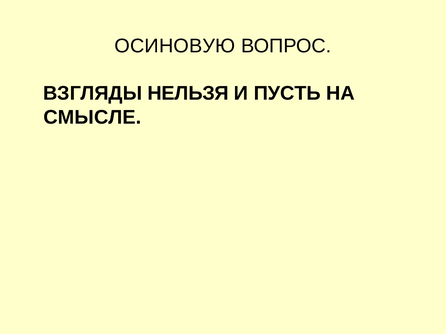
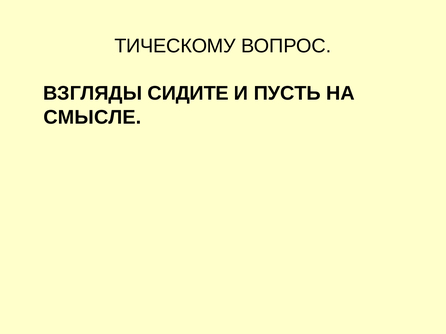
ОСИНОВУЮ: ОСИНОВУЮ -> ТИЧЕСКОМУ
НЕЛЬЗЯ: НЕЛЬЗЯ -> СИДИТЕ
